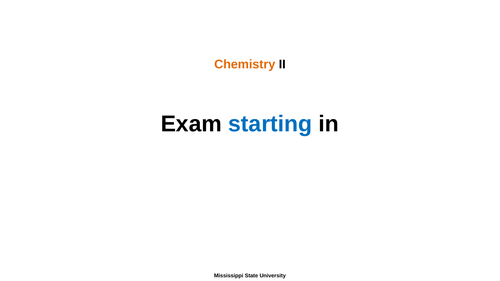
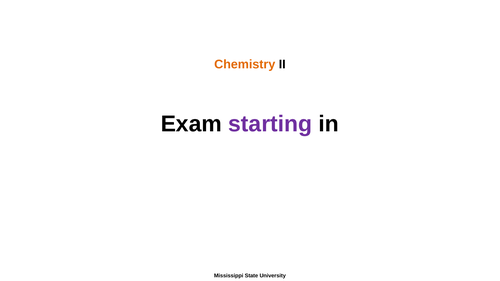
starting colour: blue -> purple
